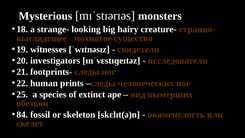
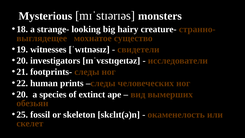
25 at (22, 94): 25 -> 20
84: 84 -> 25
